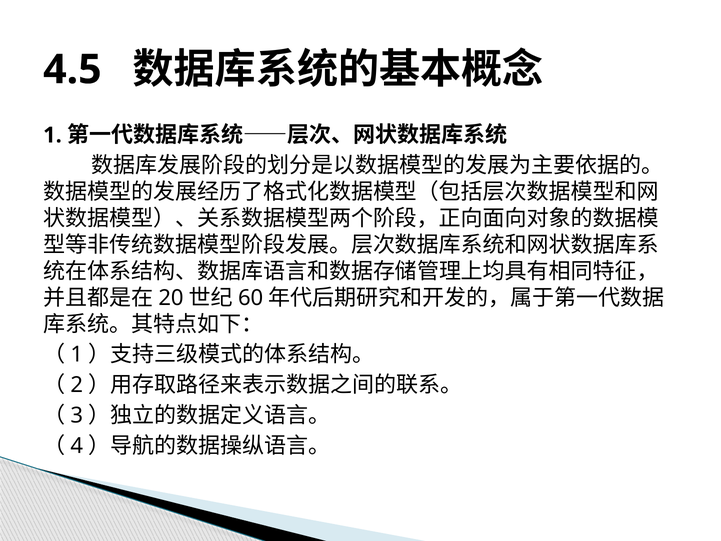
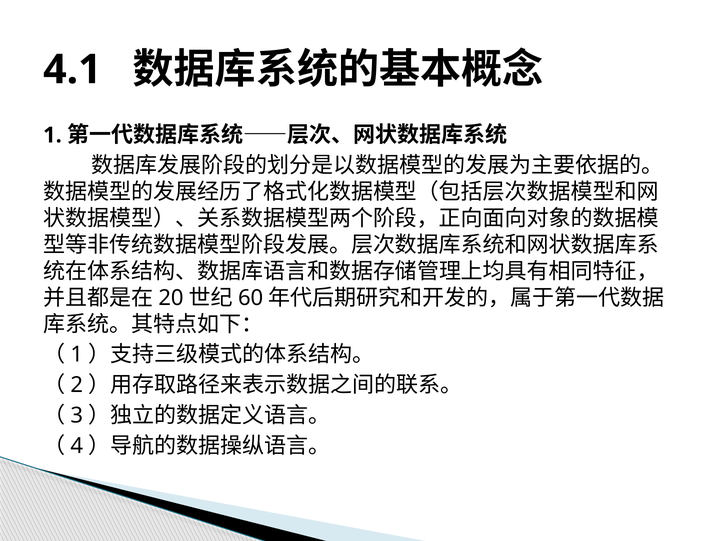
4.5: 4.5 -> 4.1
